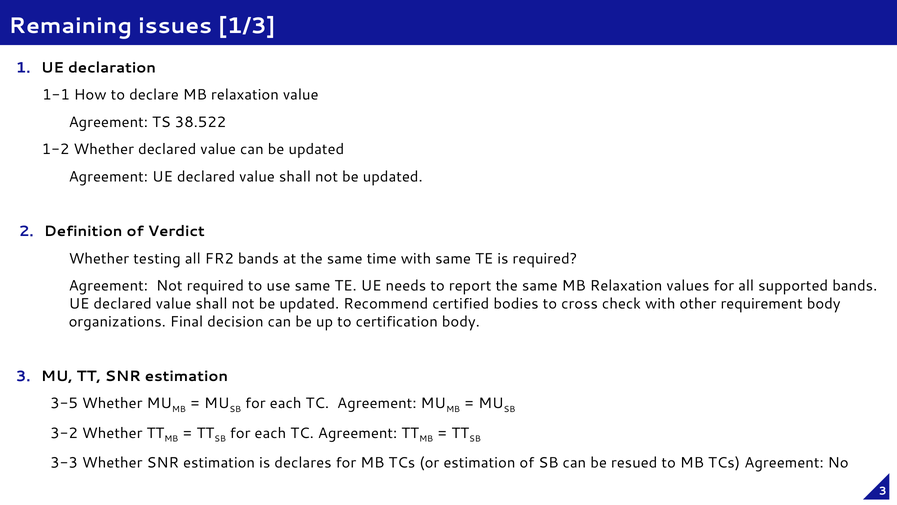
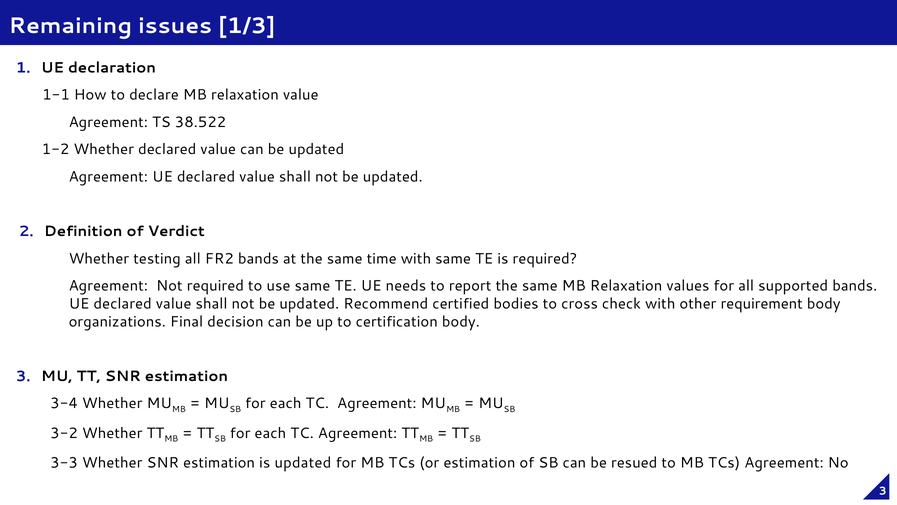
3-5: 3-5 -> 3-4
is declares: declares -> updated
